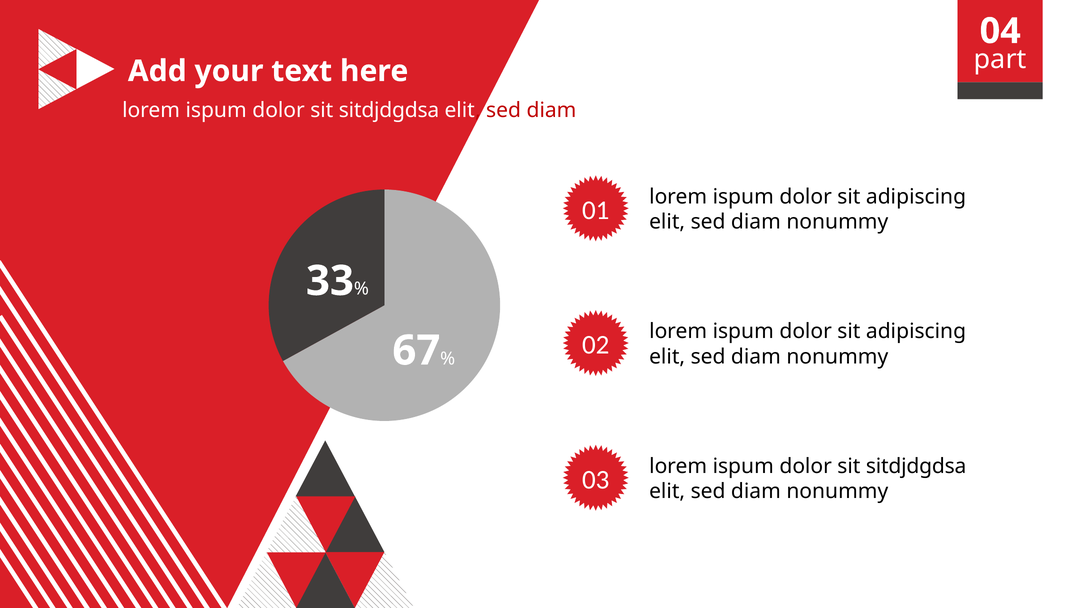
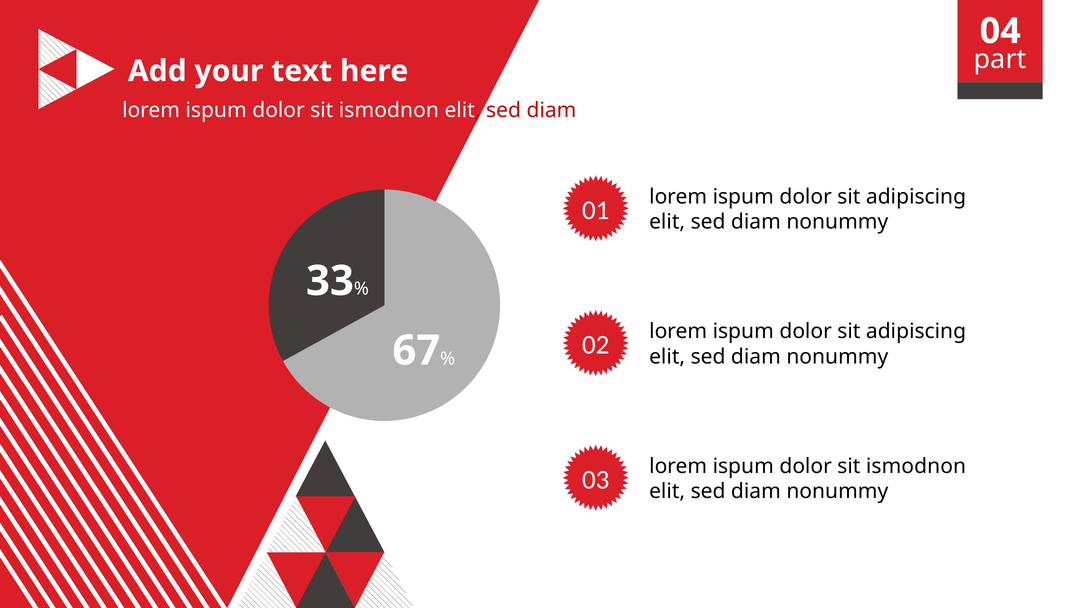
sitdjdgdsa at (389, 111): sitdjdgdsa -> ismodnon
sitdjdgdsa at (916, 466): sitdjdgdsa -> ismodnon
